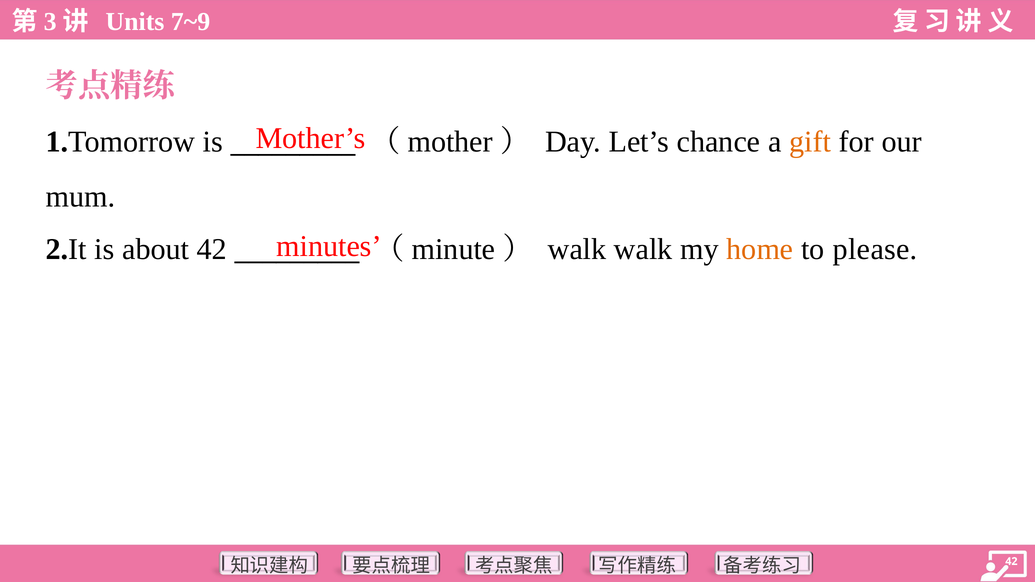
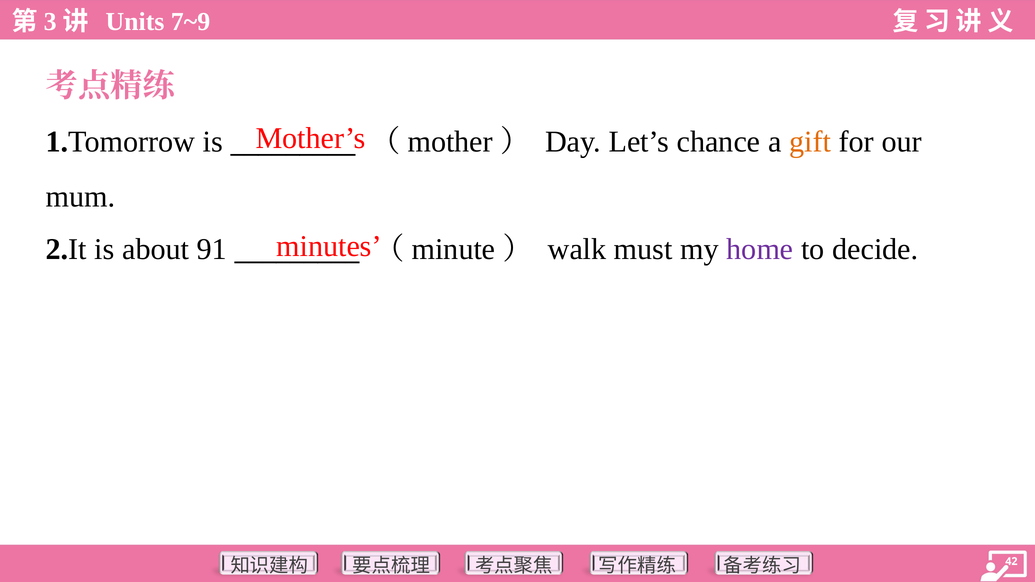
about 42: 42 -> 91
walk walk: walk -> must
home colour: orange -> purple
please: please -> decide
